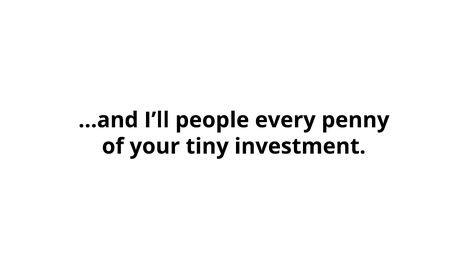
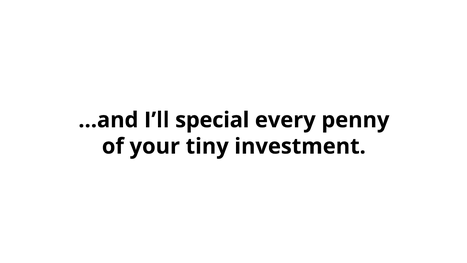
people: people -> special
